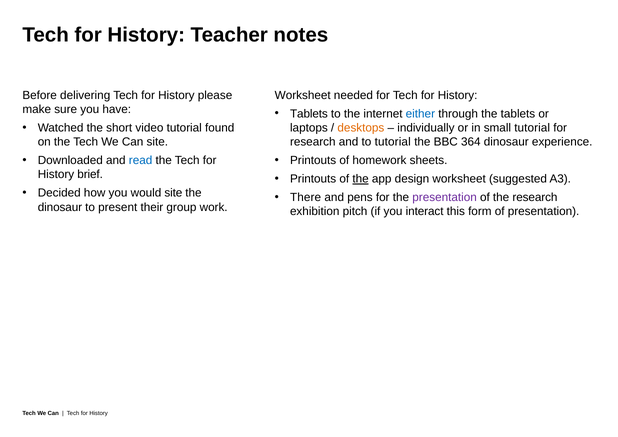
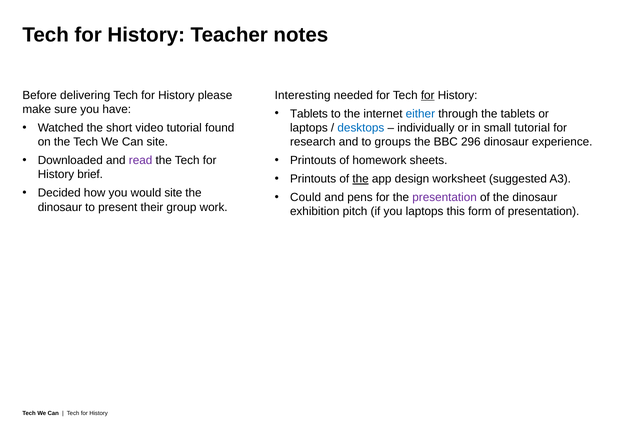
Worksheet at (303, 95): Worksheet -> Interesting
for at (428, 95) underline: none -> present
desktops colour: orange -> blue
to tutorial: tutorial -> groups
364: 364 -> 296
read colour: blue -> purple
There: There -> Could
of the research: research -> dinosaur
you interact: interact -> laptops
